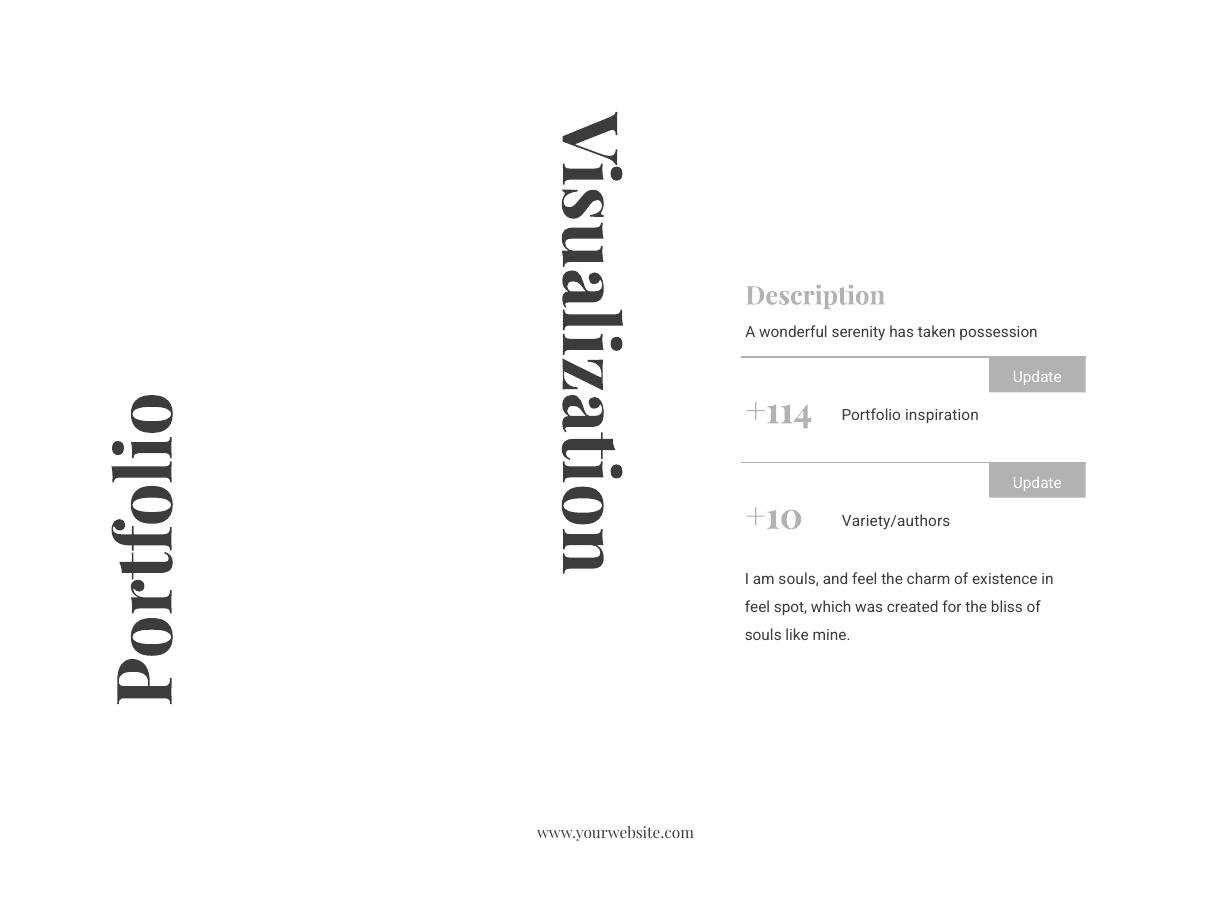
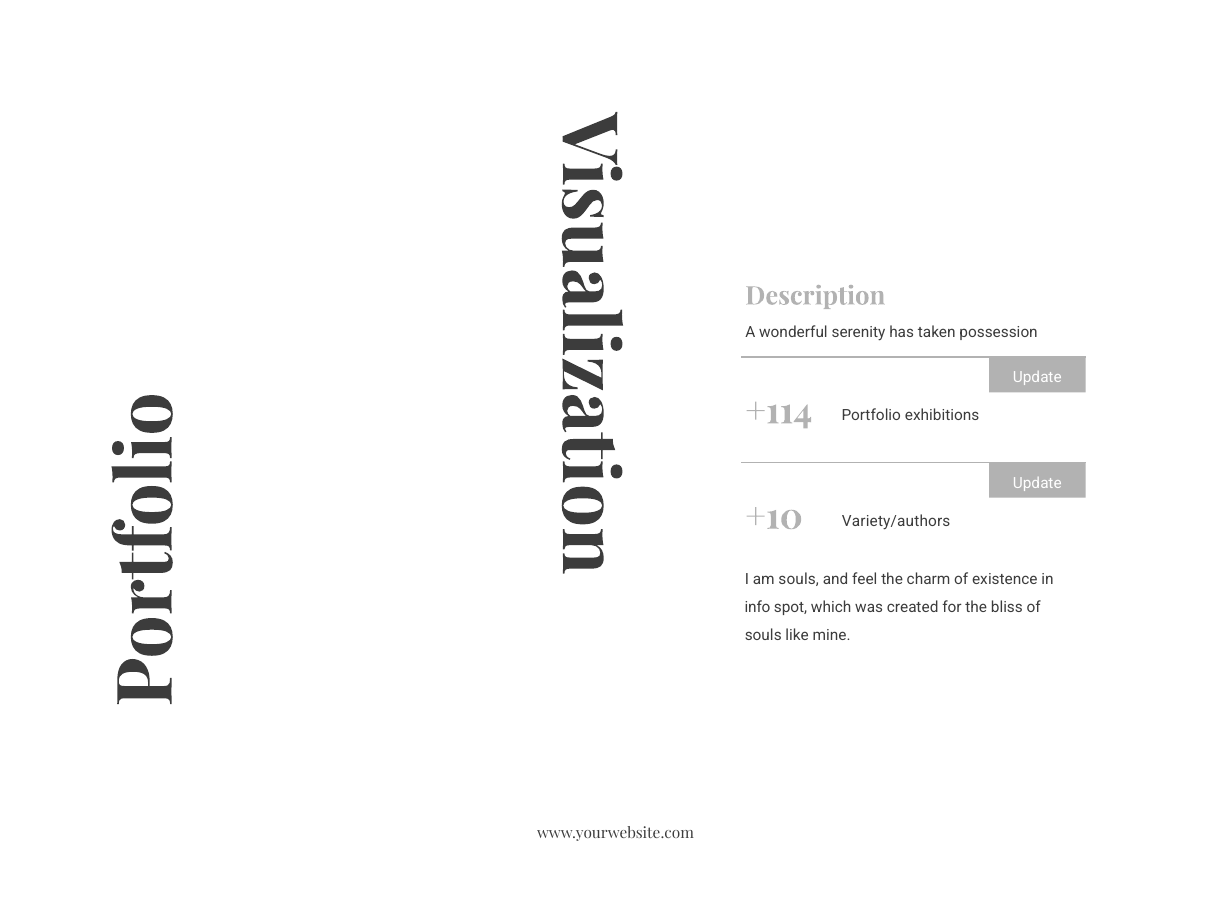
inspiration: inspiration -> exhibitions
feel at (757, 608): feel -> info
